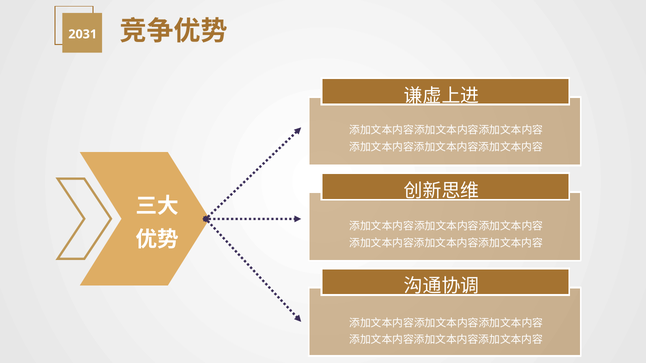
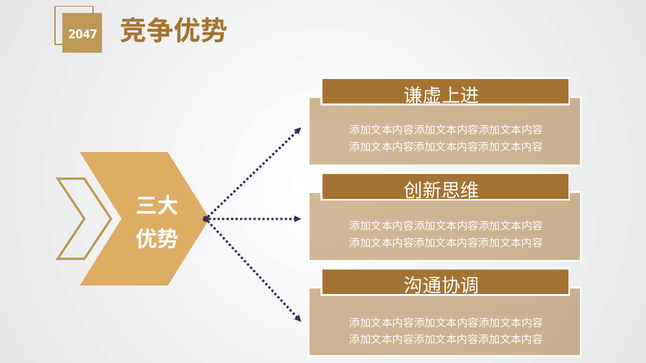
2031: 2031 -> 2047
